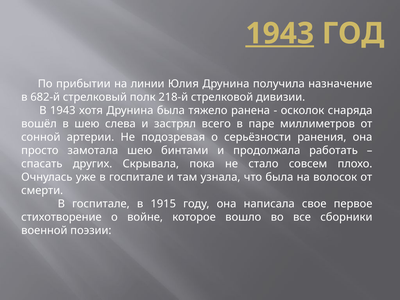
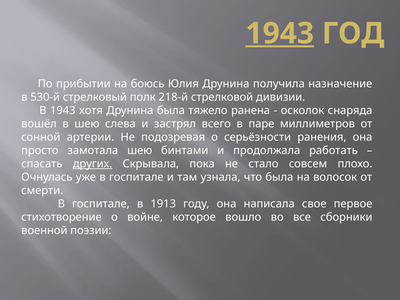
линии: линии -> боюсь
682-й: 682-й -> 530-й
других underline: none -> present
1915: 1915 -> 1913
